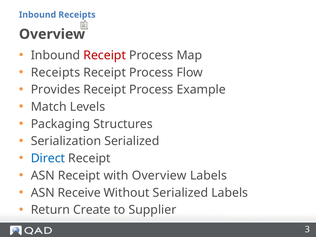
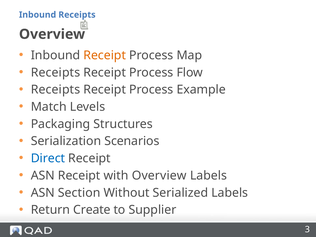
Receipt at (105, 55) colour: red -> orange
Provides at (56, 90): Provides -> Receipts
Serialization Serialized: Serialized -> Scenarios
Receive: Receive -> Section
